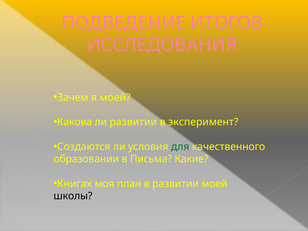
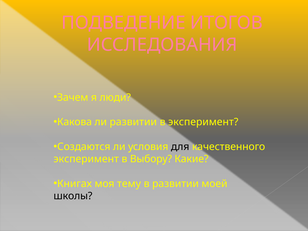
я моей: моей -> люди
для colour: green -> black
образовании at (86, 159): образовании -> эксперимент
Письма: Письма -> Выбору
план: план -> тему
